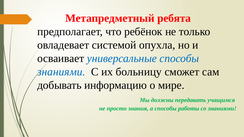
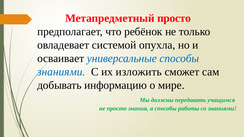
Метапредметный ребята: ребята -> просто
больницу: больницу -> изложить
